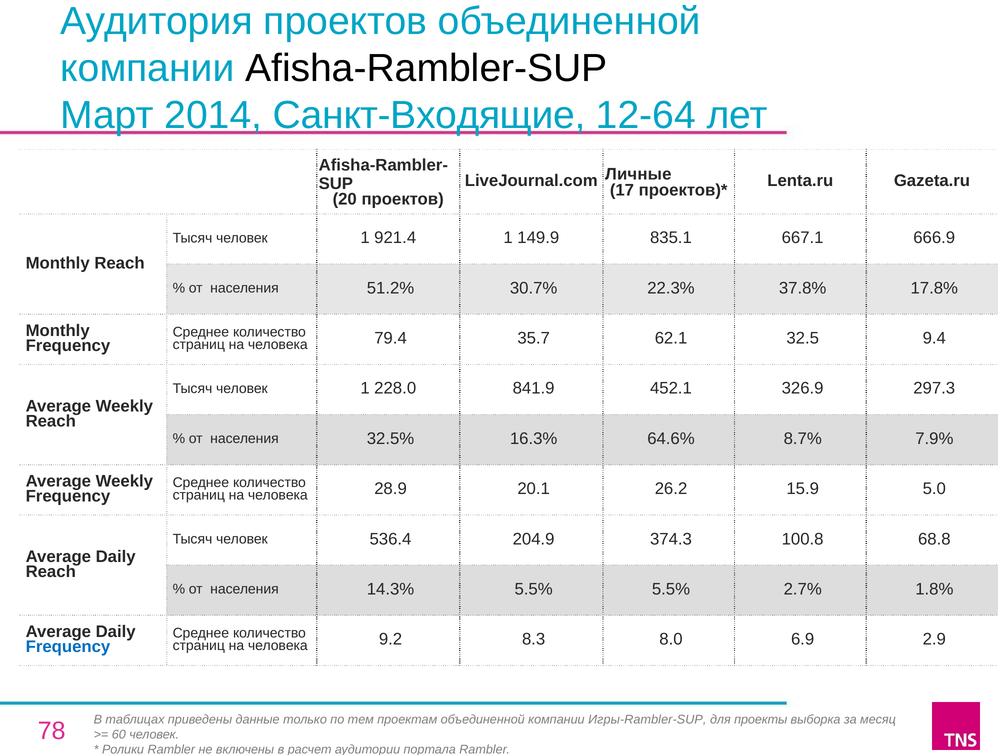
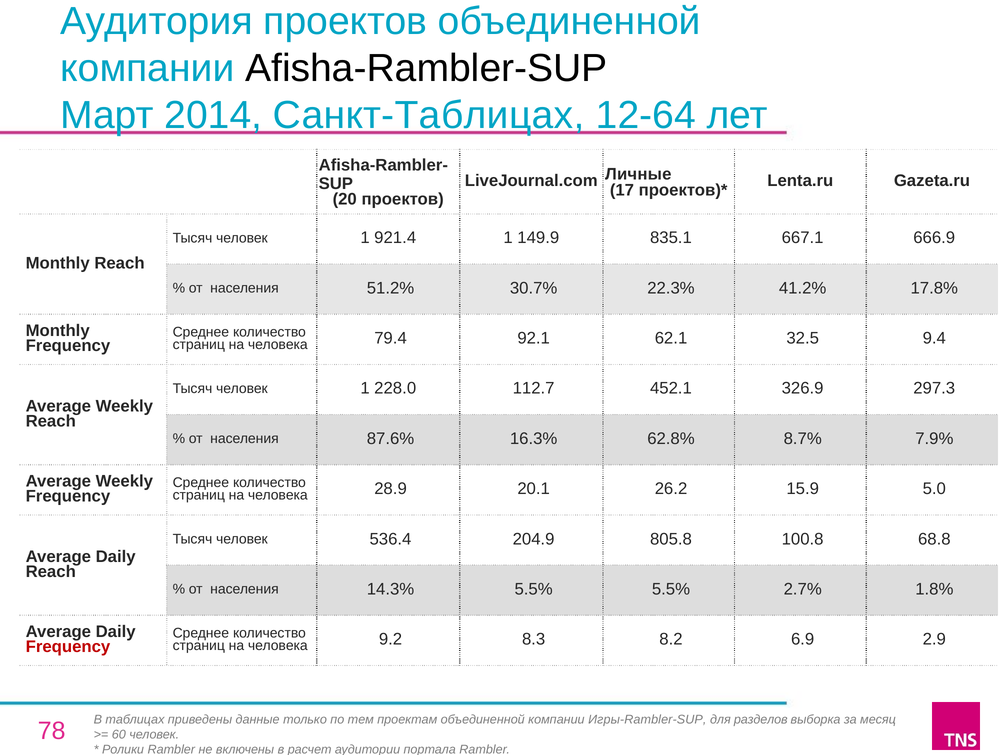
Санкт-Входящие: Санкт-Входящие -> Санкт-Таблицах
37.8%: 37.8% -> 41.2%
35.7: 35.7 -> 92.1
841.9: 841.9 -> 112.7
32.5%: 32.5% -> 87.6%
64.6%: 64.6% -> 62.8%
374.3: 374.3 -> 805.8
Frequency at (68, 646) colour: blue -> red
8.0: 8.0 -> 8.2
проекты: проекты -> разделов
